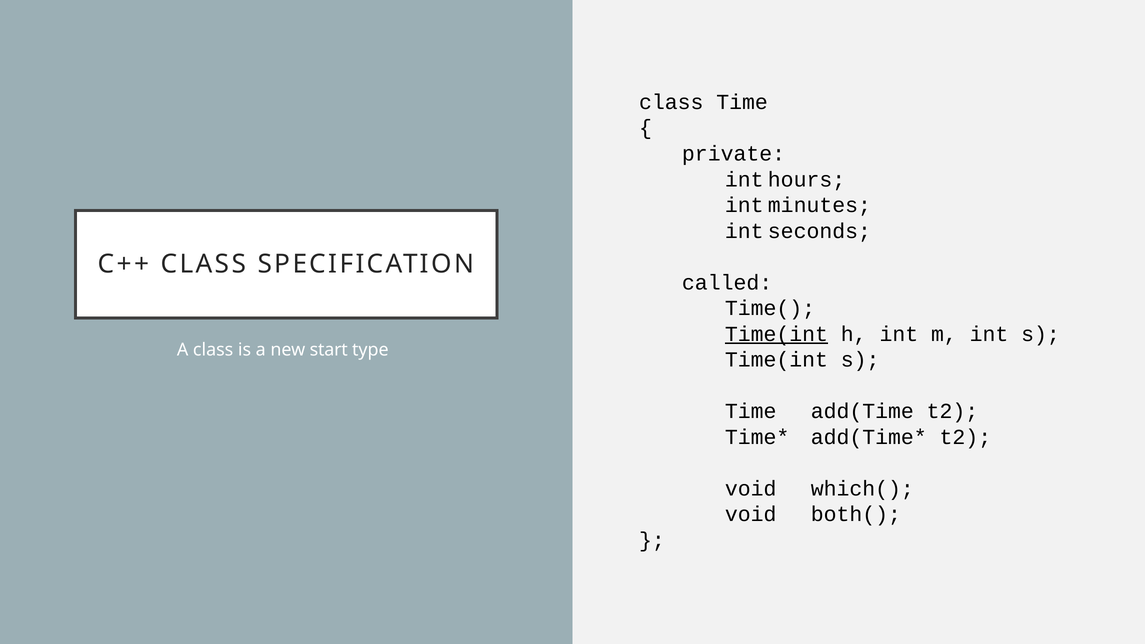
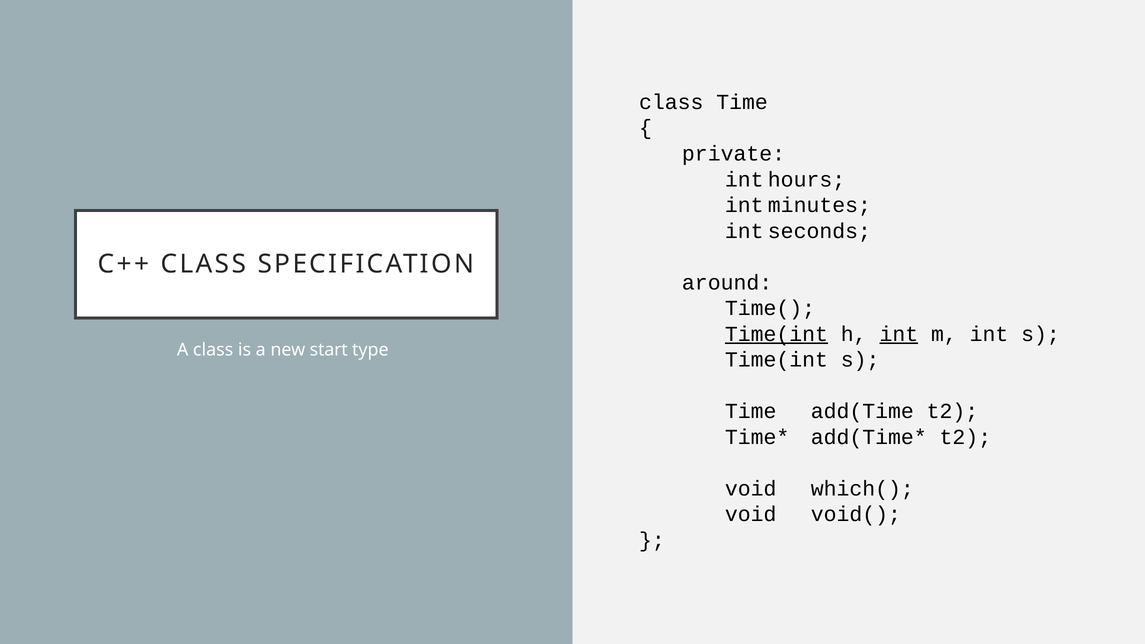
called: called -> around
int at (899, 334) underline: none -> present
both(: both( -> void(
